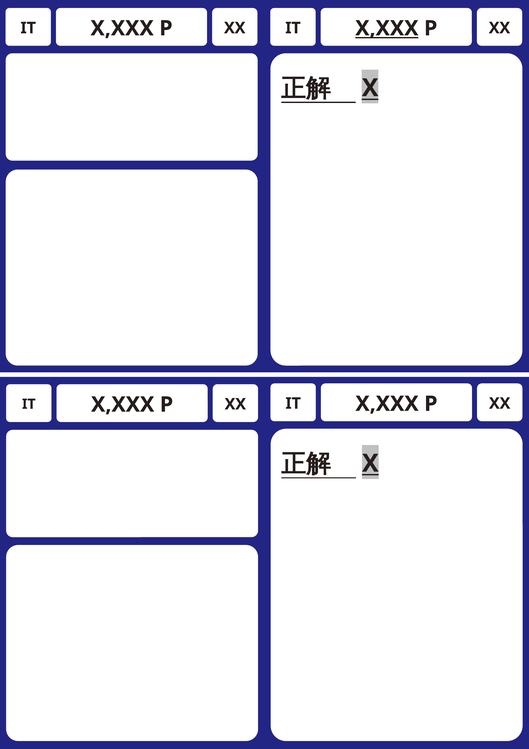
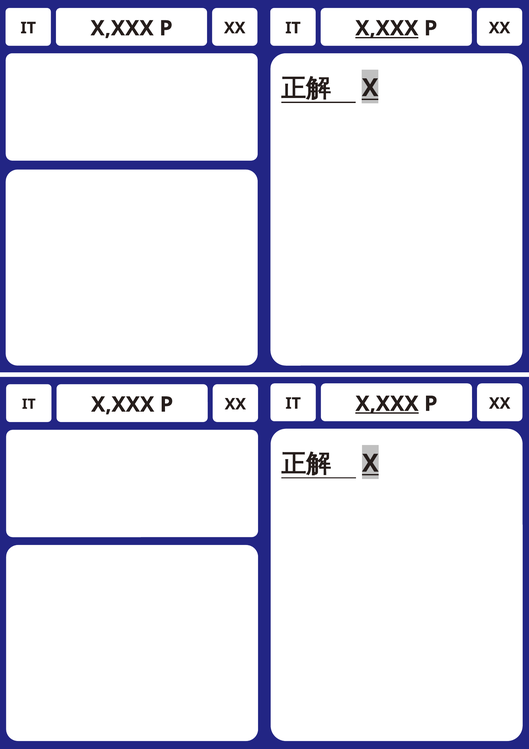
X,XXX at (387, 403) underline: none -> present
